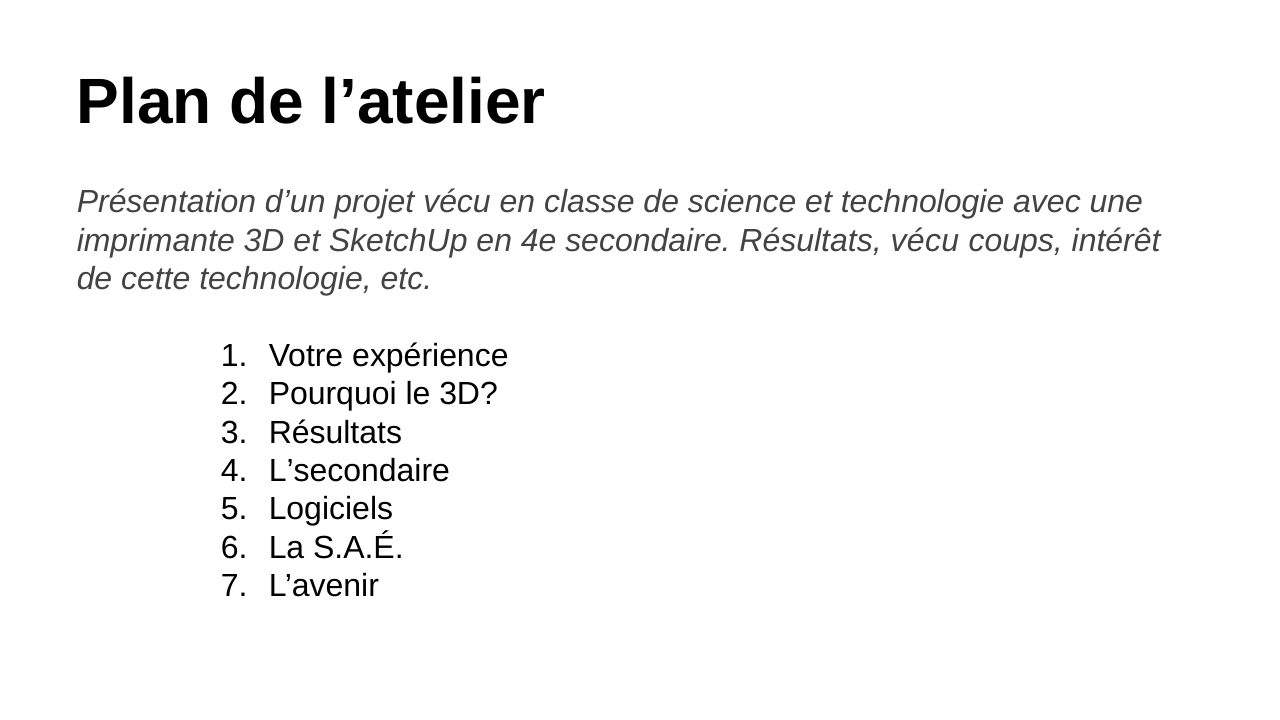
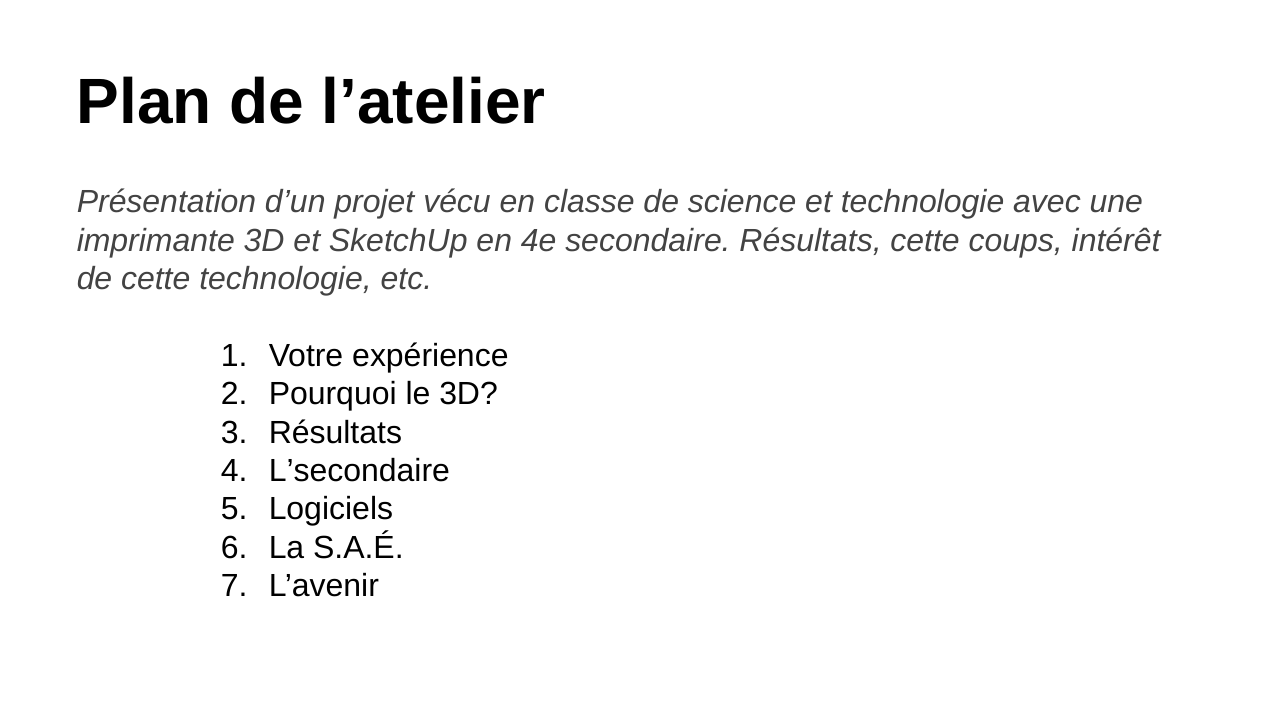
Résultats vécu: vécu -> cette
